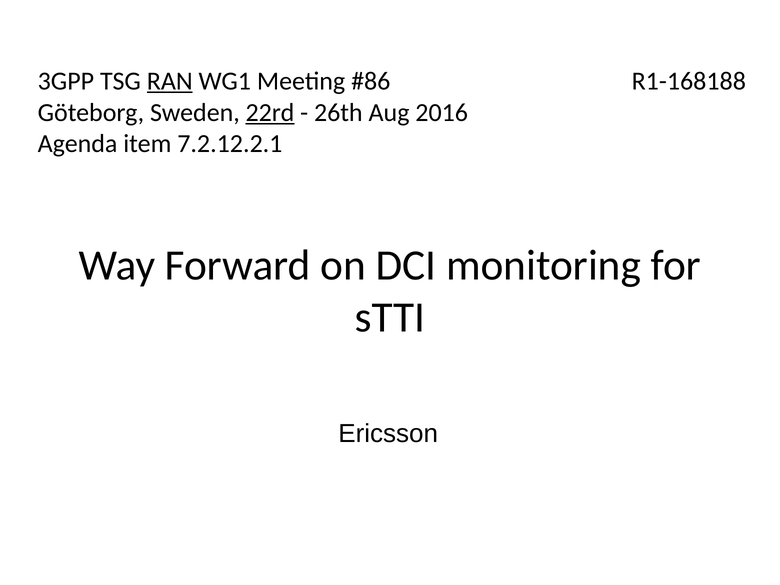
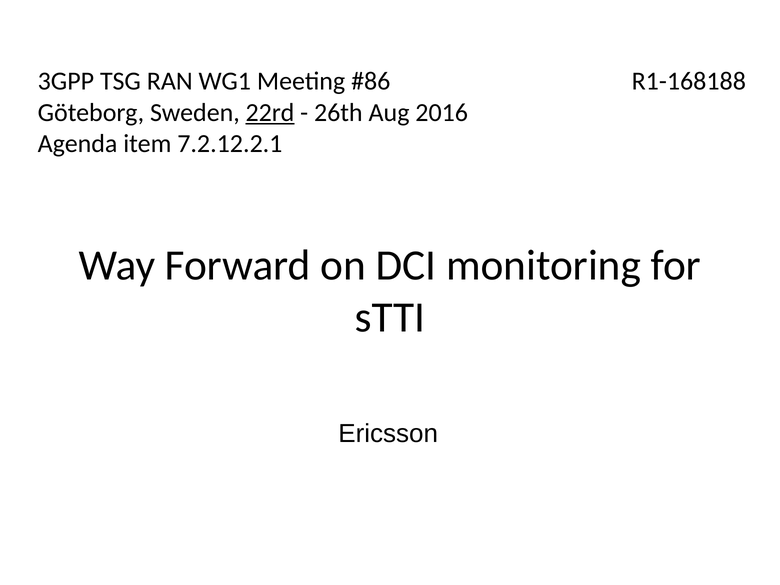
RAN underline: present -> none
